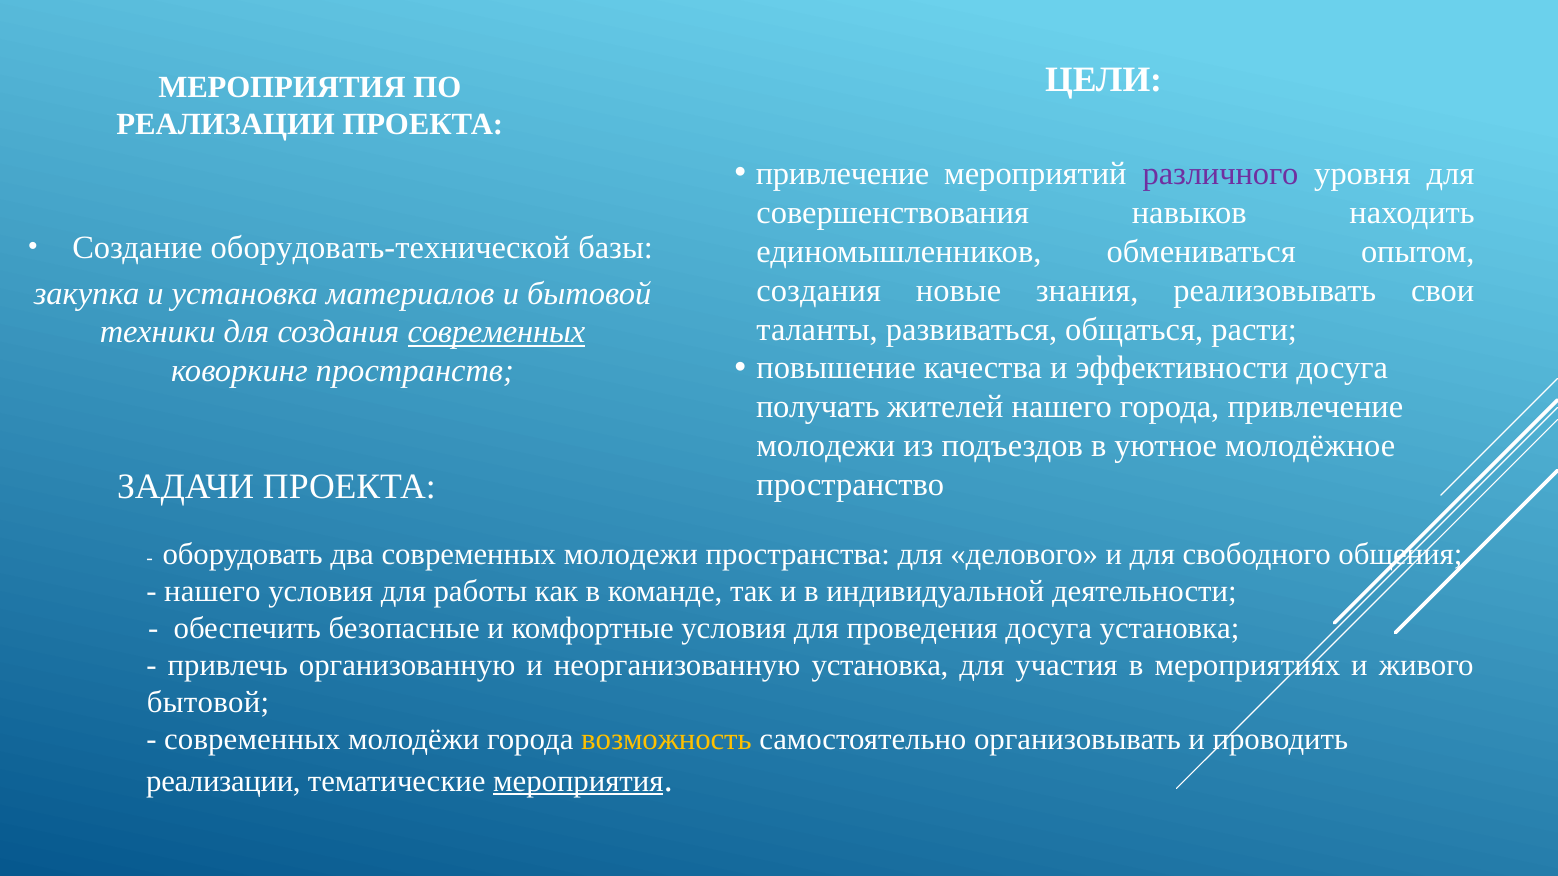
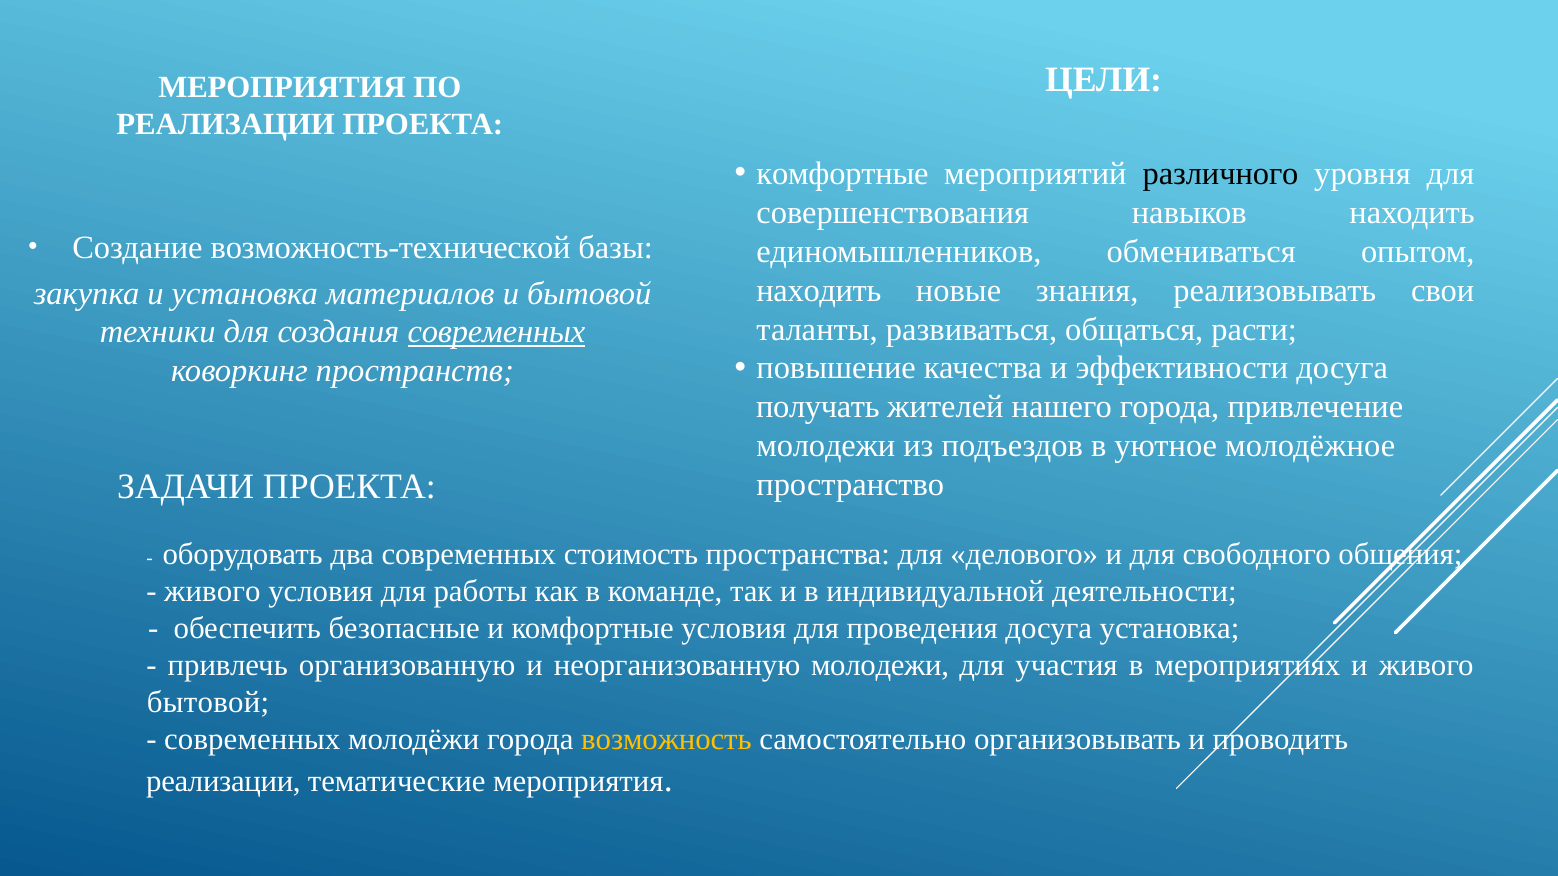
привлечение at (843, 174): привлечение -> комфортные
различного colour: purple -> black
оборудовать-технической: оборудовать-технической -> возможность-технической
создания at (819, 290): создания -> находить
современных молодежи: молодежи -> стоимость
нашего at (212, 591): нашего -> живого
неорганизованную установка: установка -> молодежи
мероприятия at (578, 781) underline: present -> none
